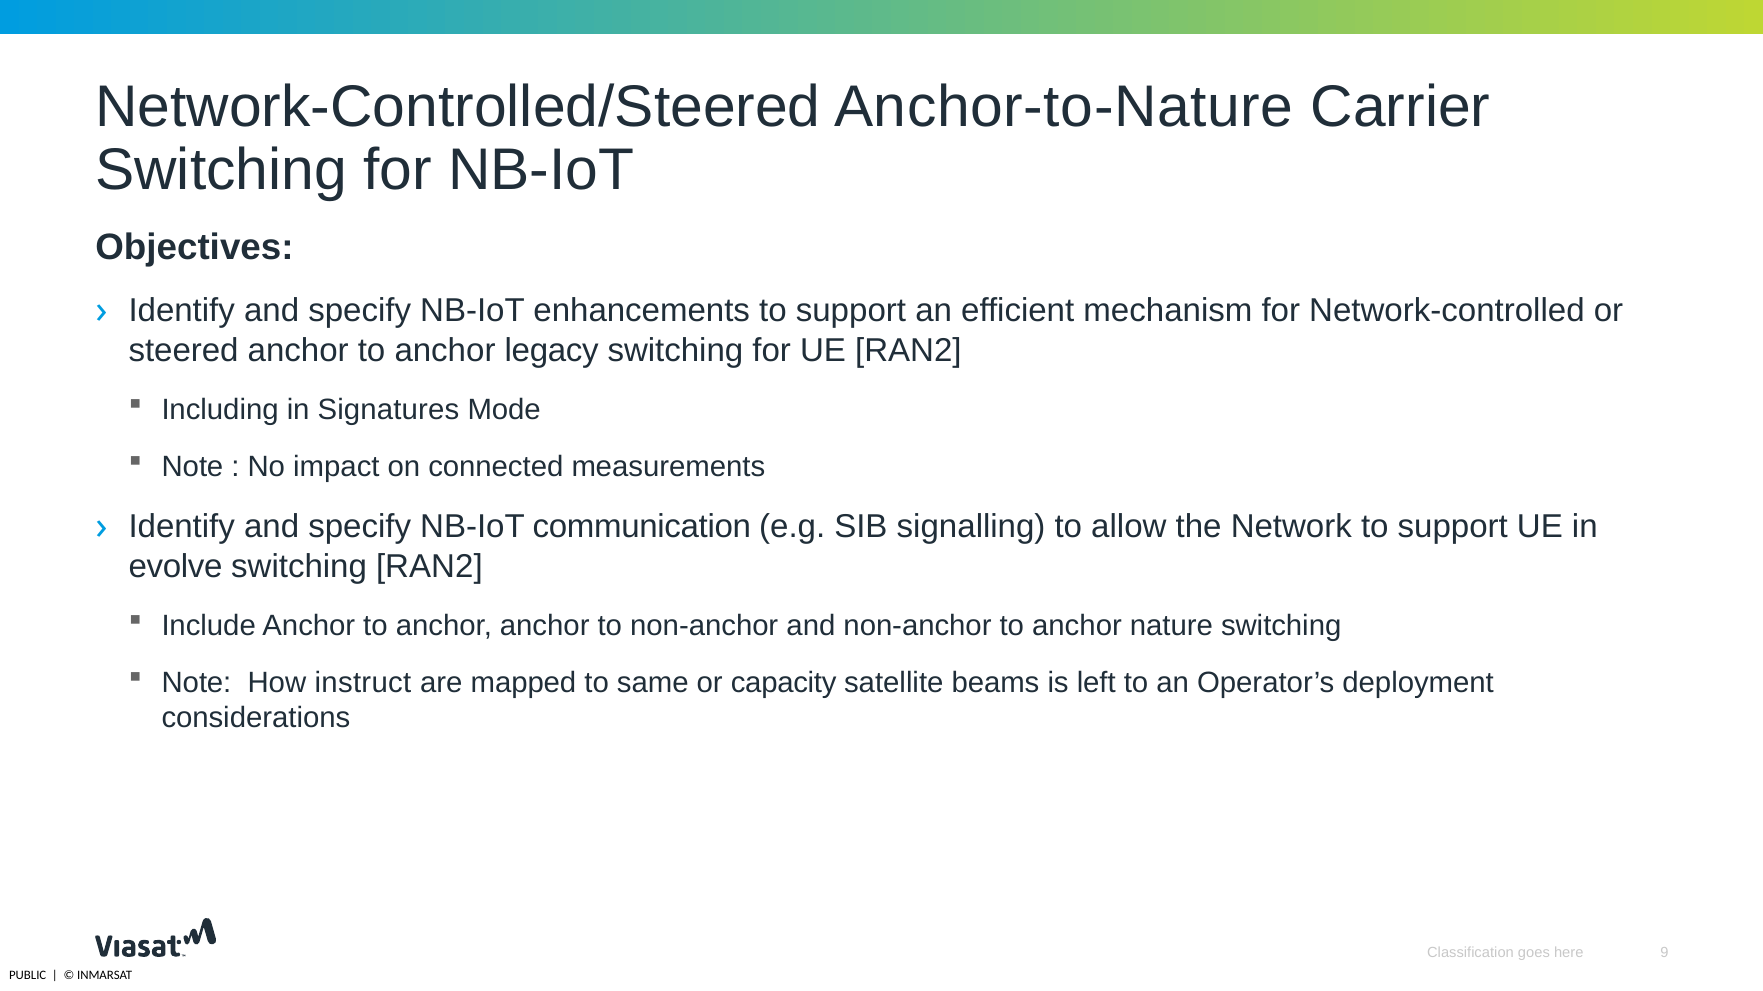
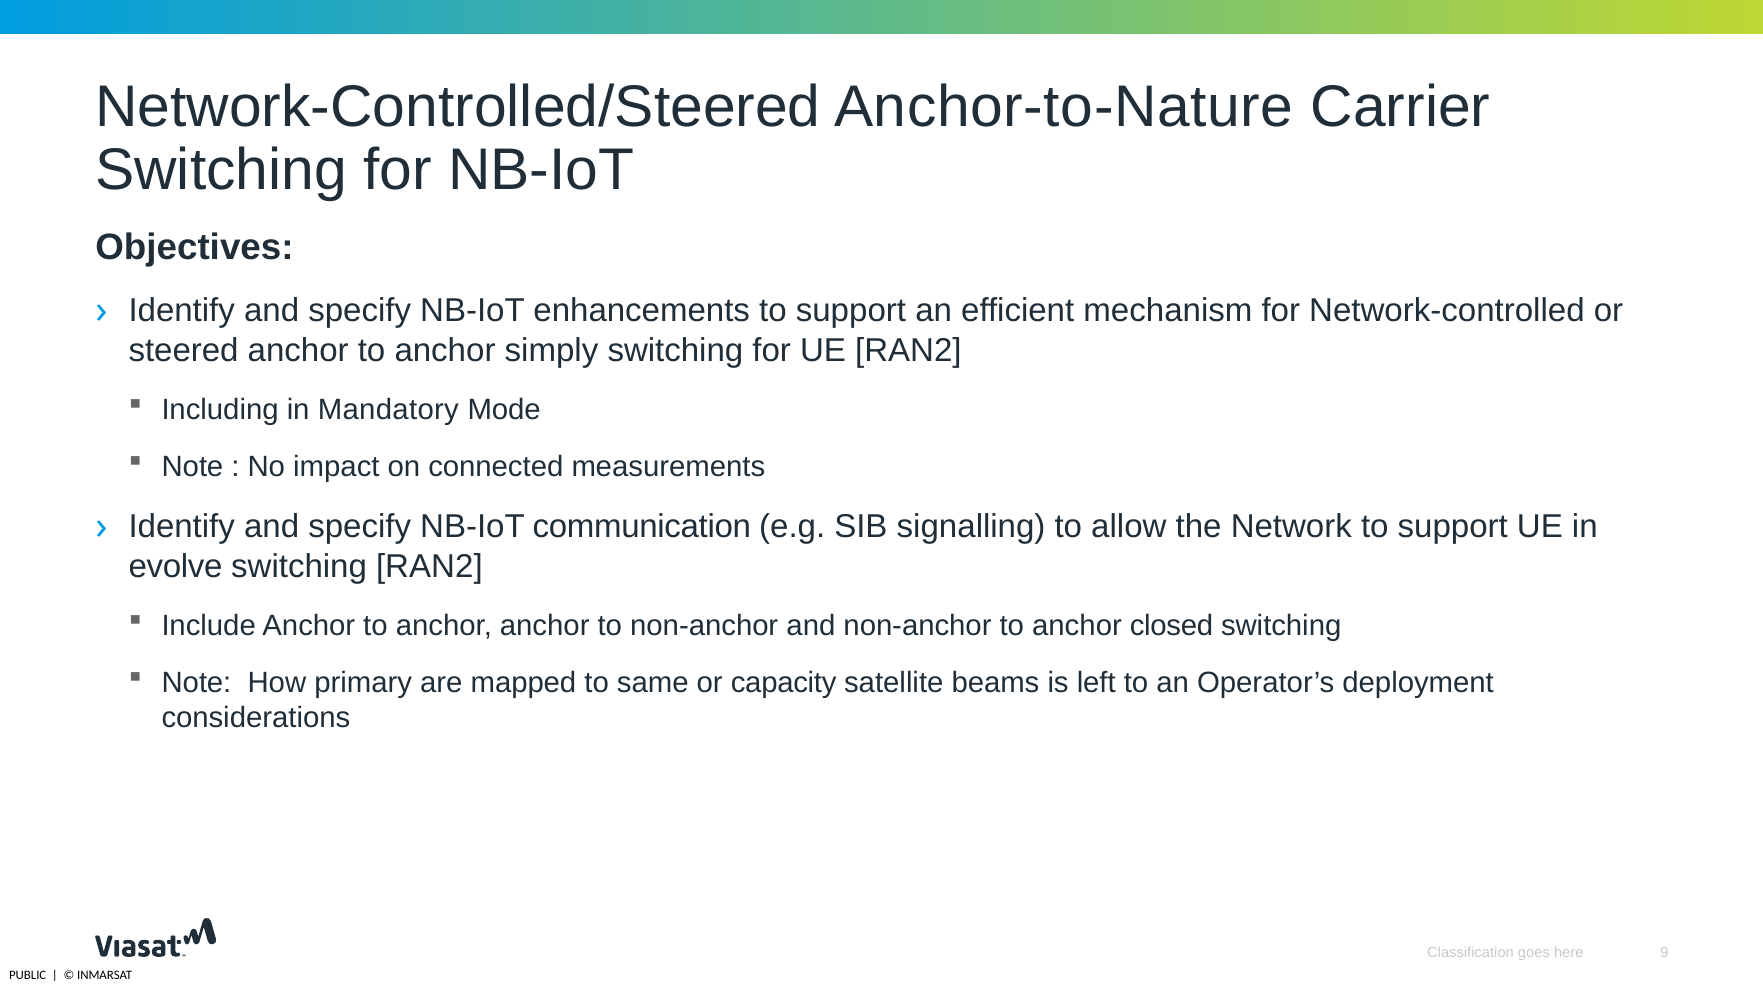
legacy: legacy -> simply
Signatures: Signatures -> Mandatory
nature: nature -> closed
instruct: instruct -> primary
